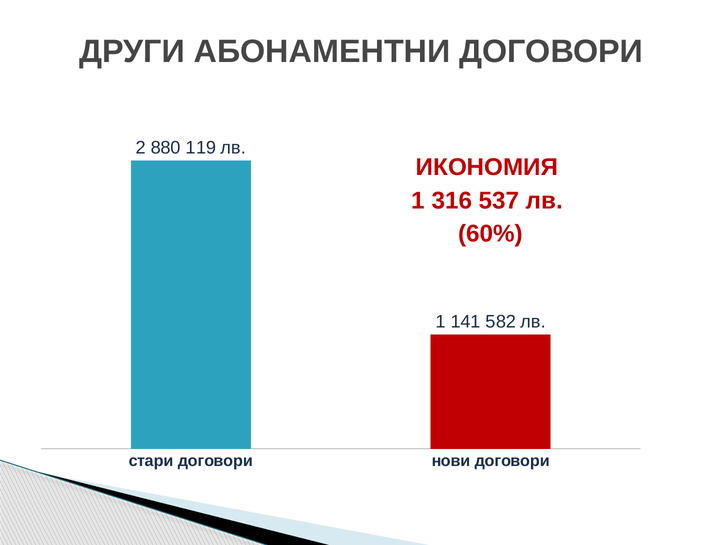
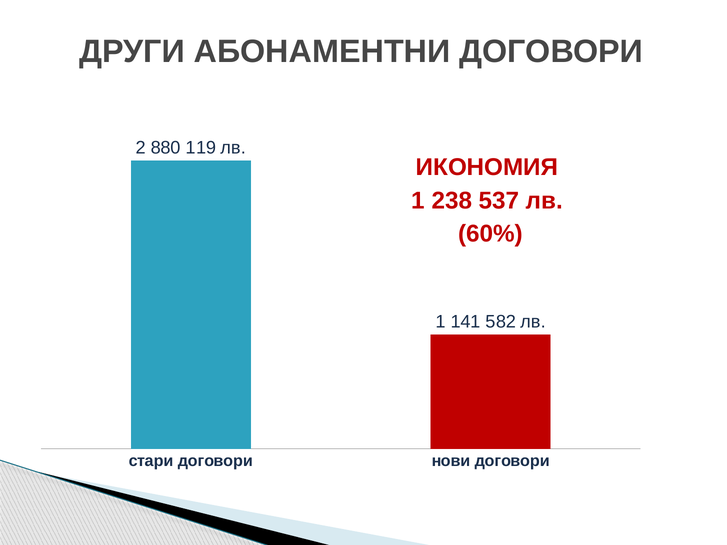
316: 316 -> 238
